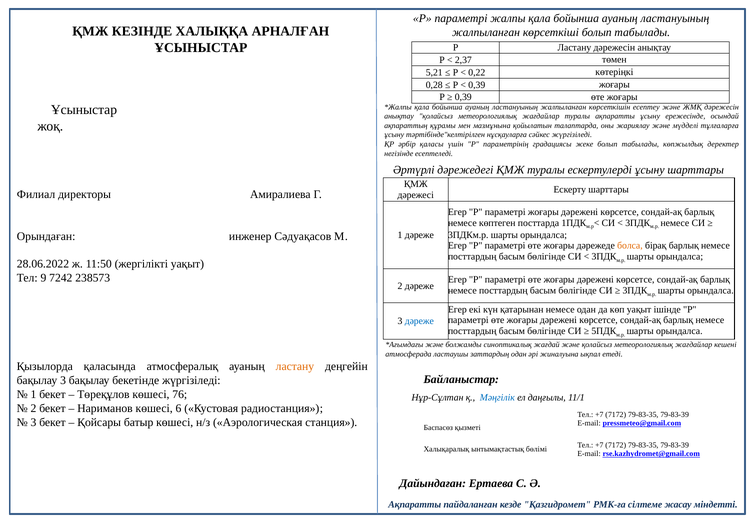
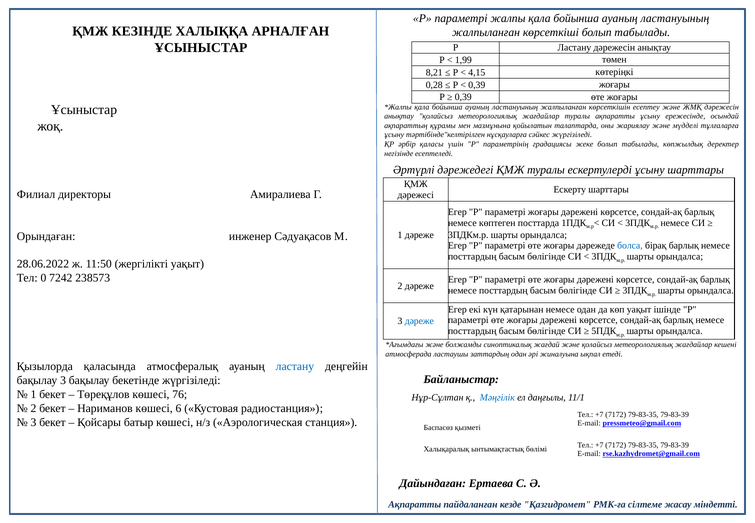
2,37: 2,37 -> 1,99
5,21: 5,21 -> 8,21
0,22: 0,22 -> 4,15
болса colour: orange -> blue
9: 9 -> 0
ластану at (295, 366) colour: orange -> blue
